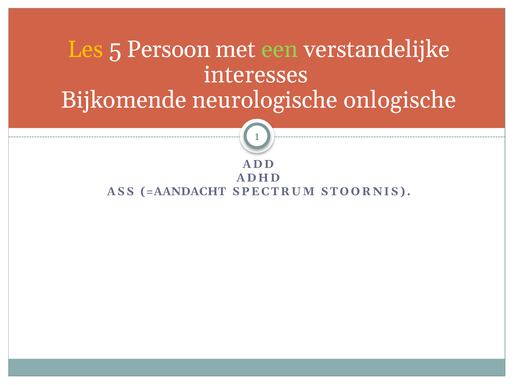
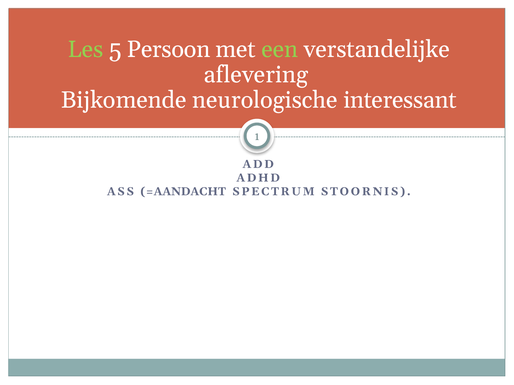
Les colour: yellow -> light green
interesses: interesses -> aflevering
onlogische: onlogische -> interessant
